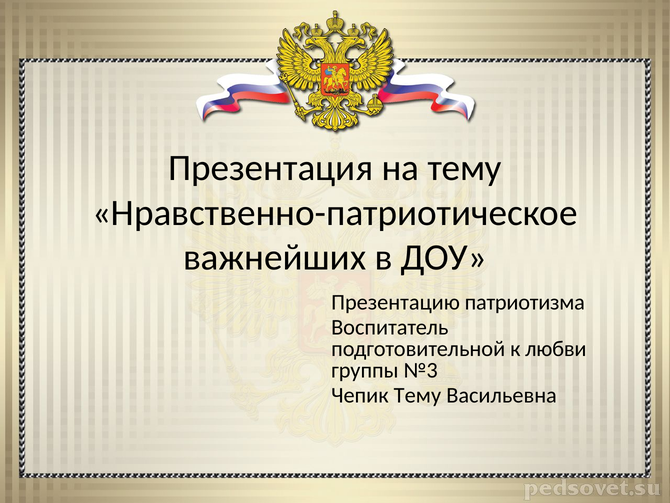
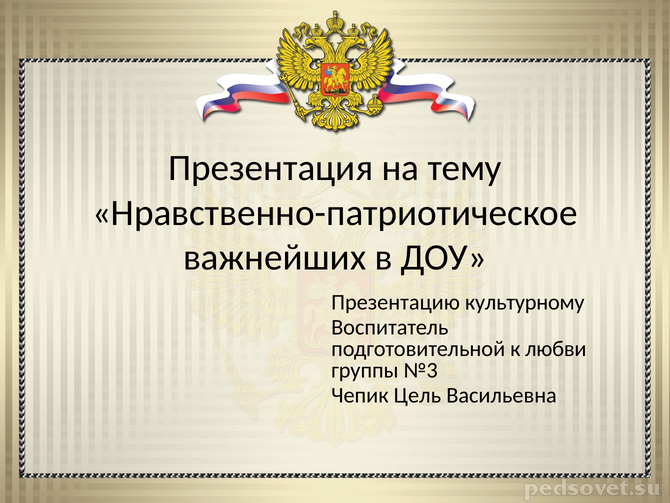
патриотизма: патриотизма -> культурному
Чепик Тему: Тему -> Цель
